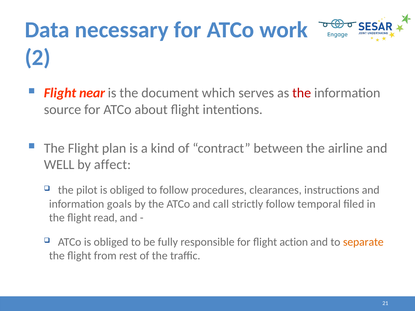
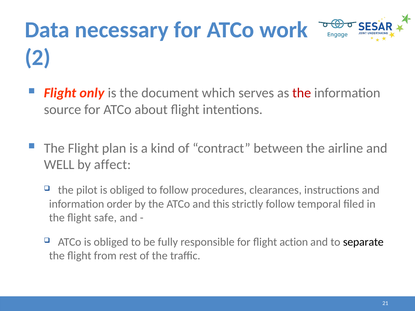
near: near -> only
goals: goals -> order
call: call -> this
read: read -> safe
separate colour: orange -> black
